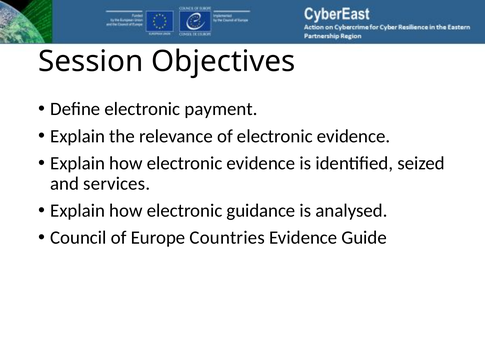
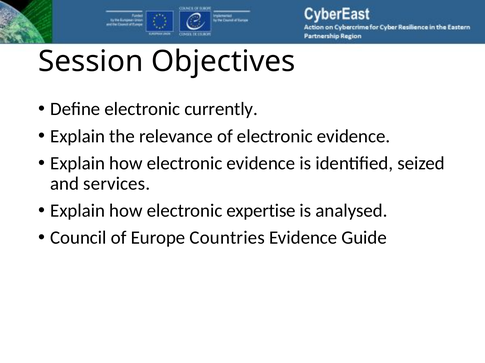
payment: payment -> currently
guidance: guidance -> expertise
